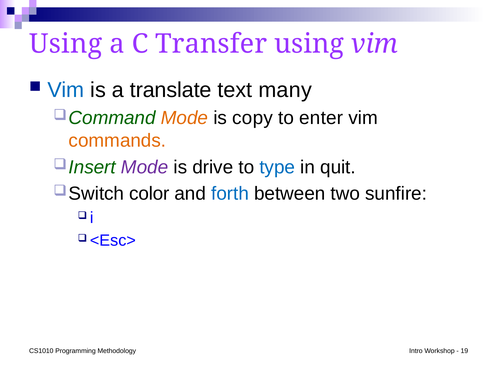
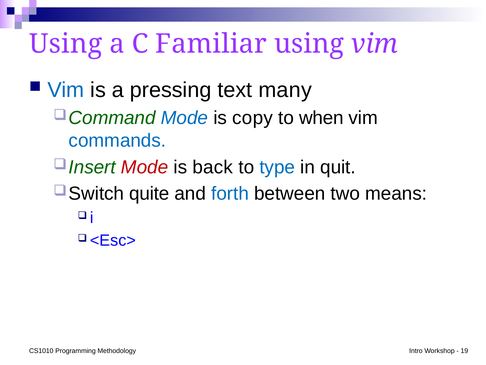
Transfer: Transfer -> Familiar
translate: translate -> pressing
Mode at (184, 118) colour: orange -> blue
enter: enter -> when
commands colour: orange -> blue
Mode at (145, 167) colour: purple -> red
drive: drive -> back
color: color -> quite
sunfire: sunfire -> means
